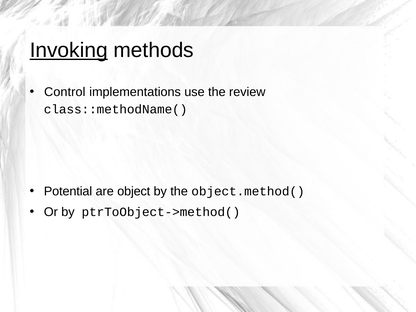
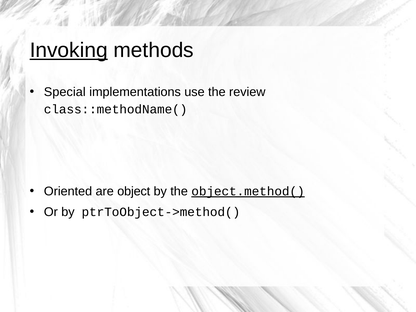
Control: Control -> Special
Potential: Potential -> Oriented
object.method( underline: none -> present
